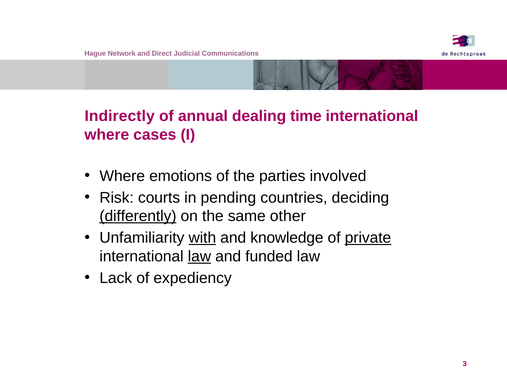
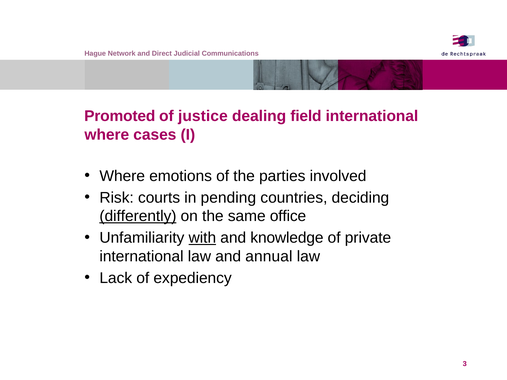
Indirectly: Indirectly -> Promoted
annual: annual -> justice
time: time -> field
other: other -> office
private underline: present -> none
law at (199, 257) underline: present -> none
funded: funded -> annual
